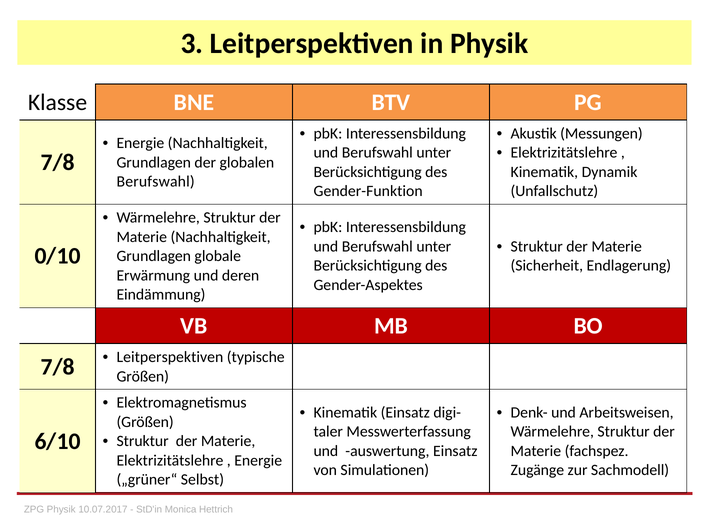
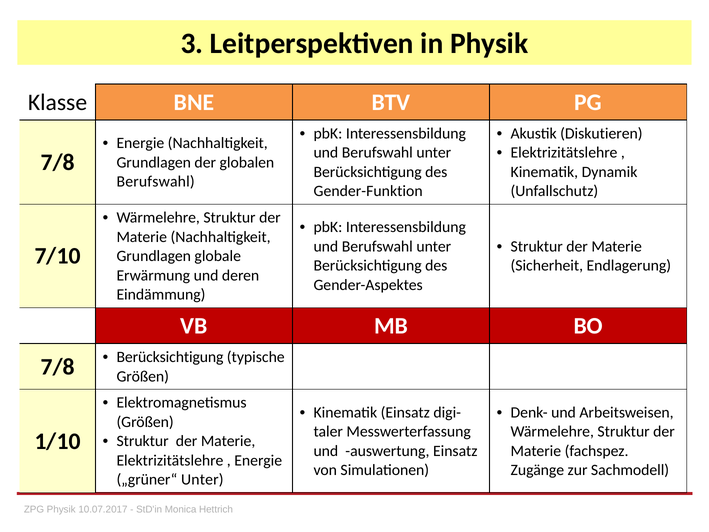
Messungen: Messungen -> Diskutieren
0/10: 0/10 -> 7/10
Leitperspektiven at (170, 357): Leitperspektiven -> Berücksichtigung
6/10: 6/10 -> 1/10
„grüner“ Selbst: Selbst -> Unter
